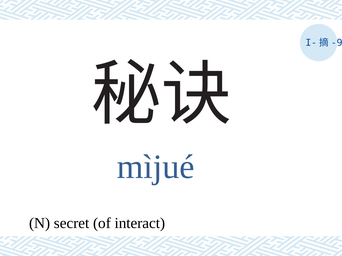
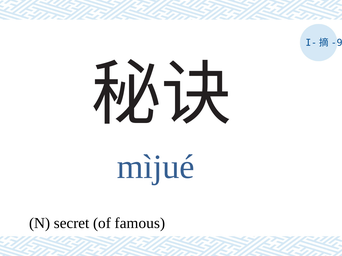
interact: interact -> famous
